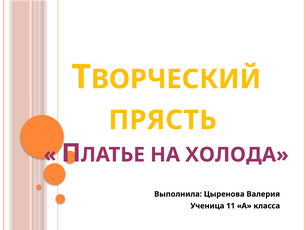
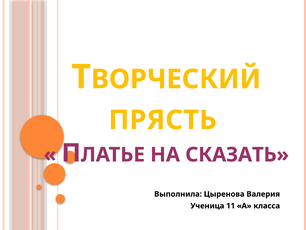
ХОЛОДА: ХОЛОДА -> СКАЗАТЬ
